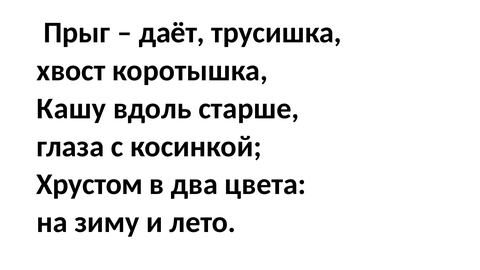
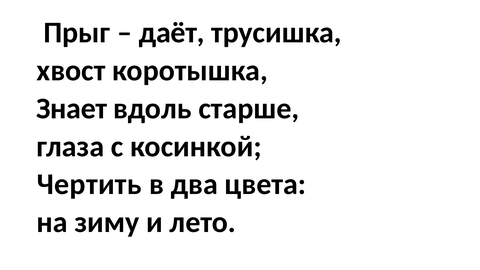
Кашу: Кашу -> Знает
Хрустом: Хрустом -> Чертить
